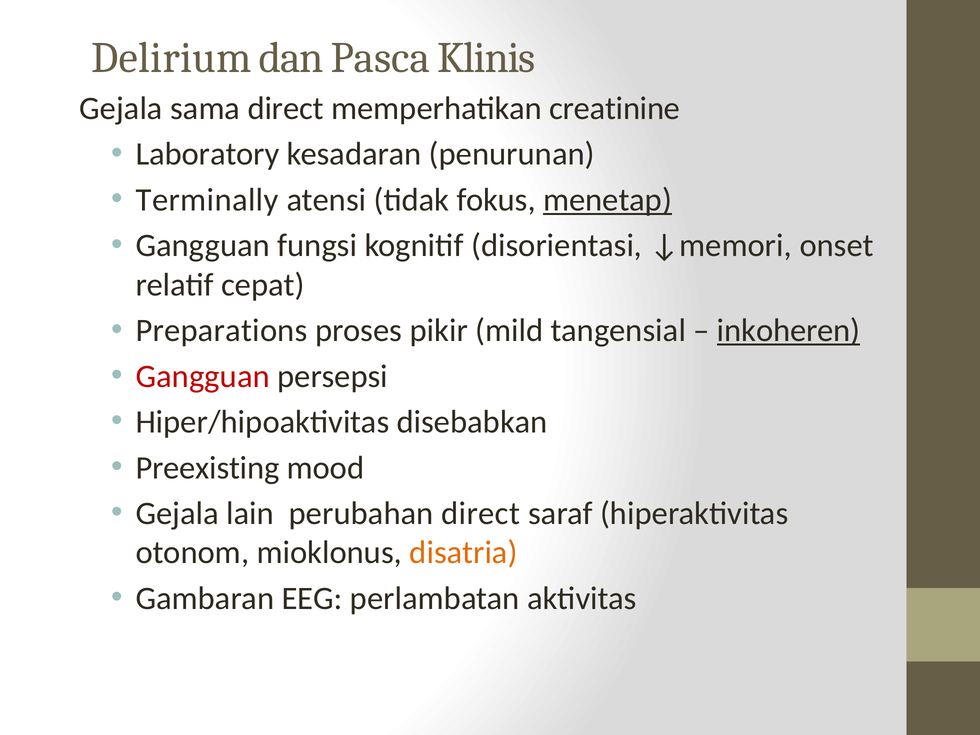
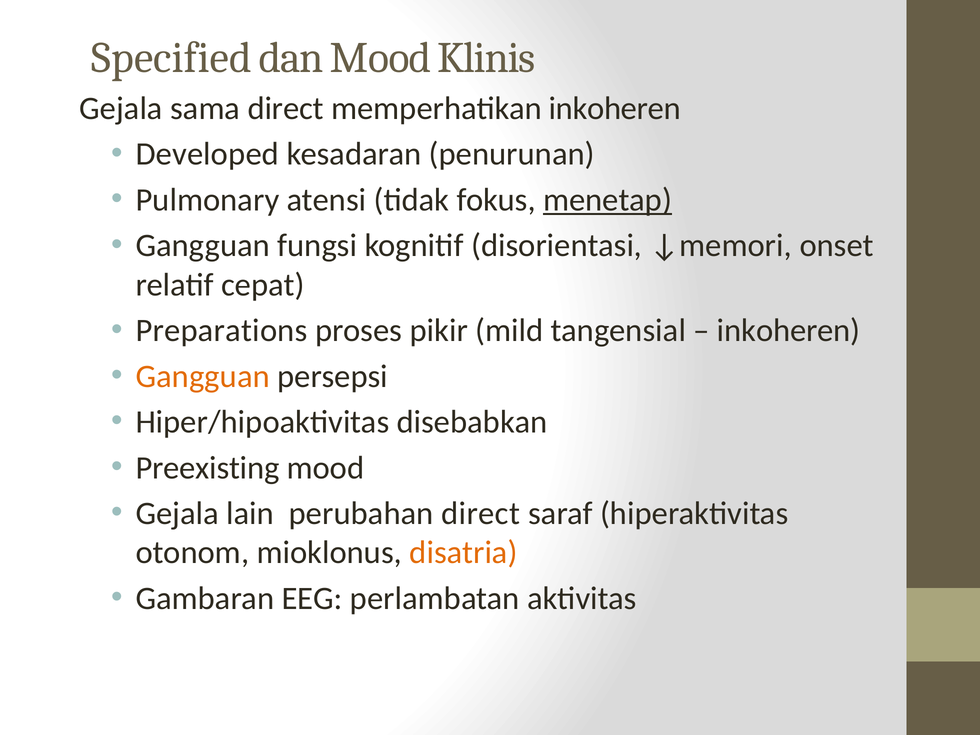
Delirium: Delirium -> Specified
dan Pasca: Pasca -> Mood
memperhatikan creatinine: creatinine -> inkoheren
Laboratory: Laboratory -> Developed
Terminally: Terminally -> Pulmonary
inkoheren at (789, 331) underline: present -> none
Gangguan at (203, 376) colour: red -> orange
